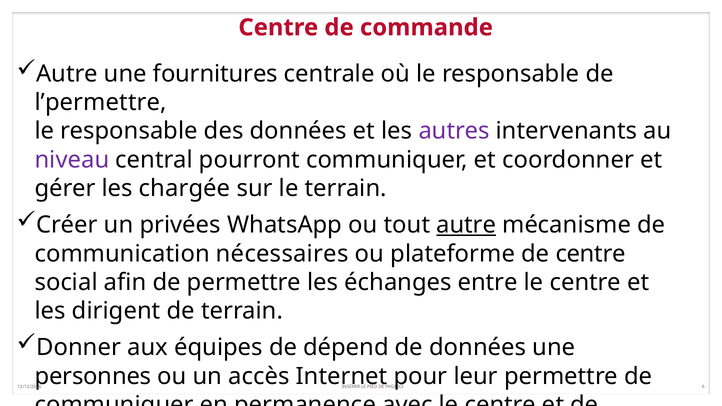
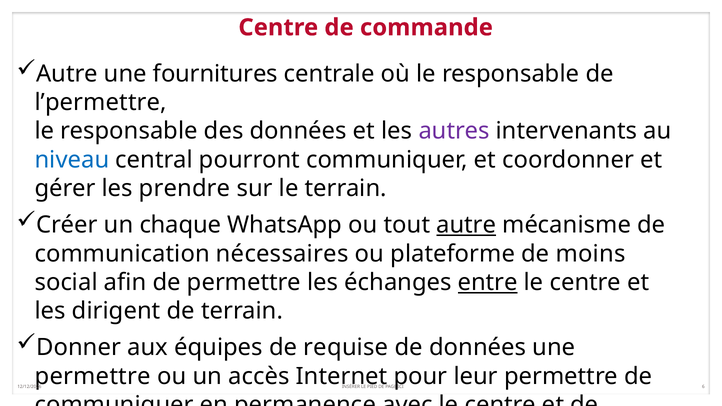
niveau colour: purple -> blue
chargée: chargée -> prendre
privées: privées -> chaque
de centre: centre -> moins
entre underline: none -> present
dépend: dépend -> requise
personnes at (93, 376): personnes -> permettre
